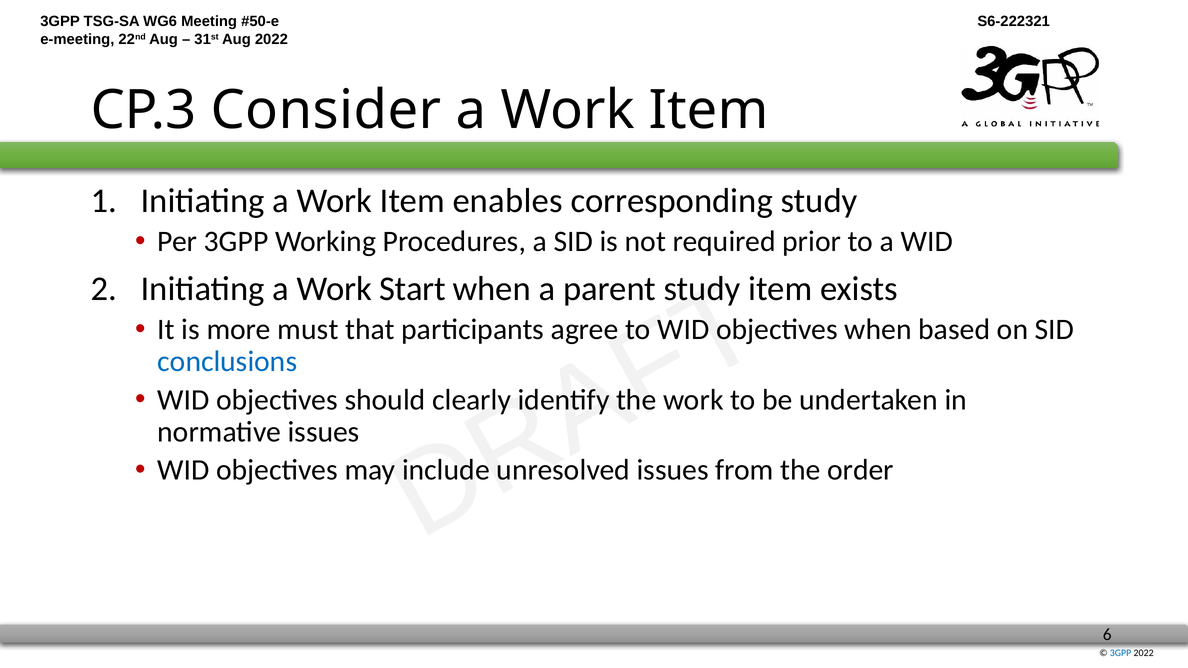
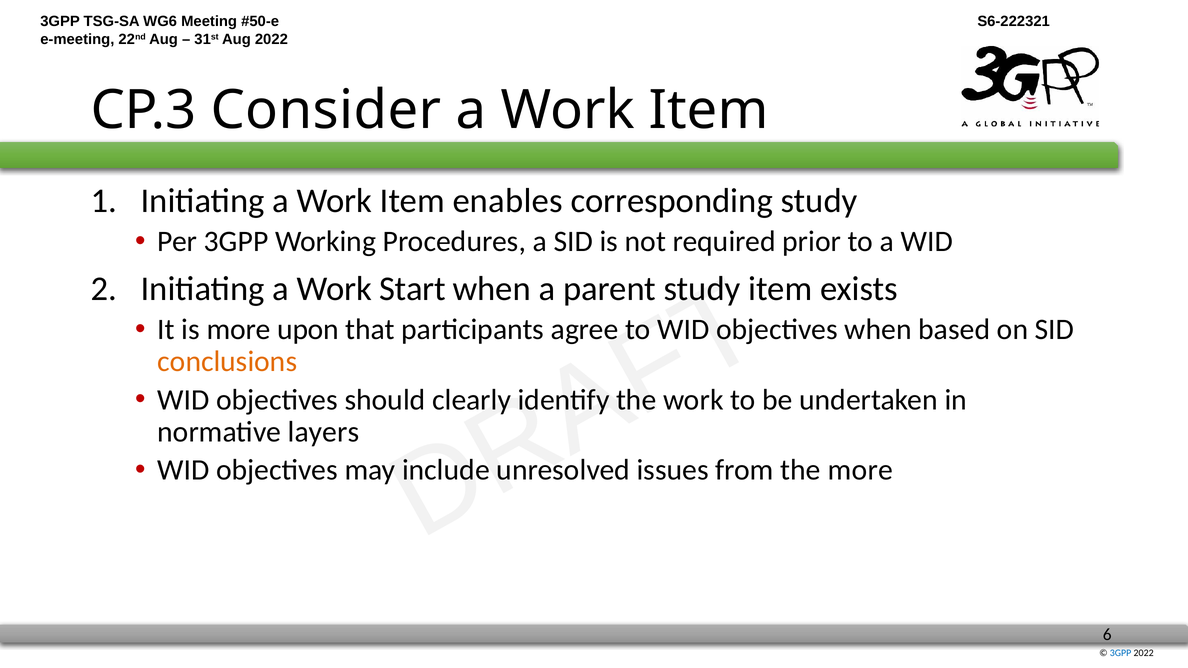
must: must -> upon
conclusions colour: blue -> orange
normative issues: issues -> layers
the order: order -> more
